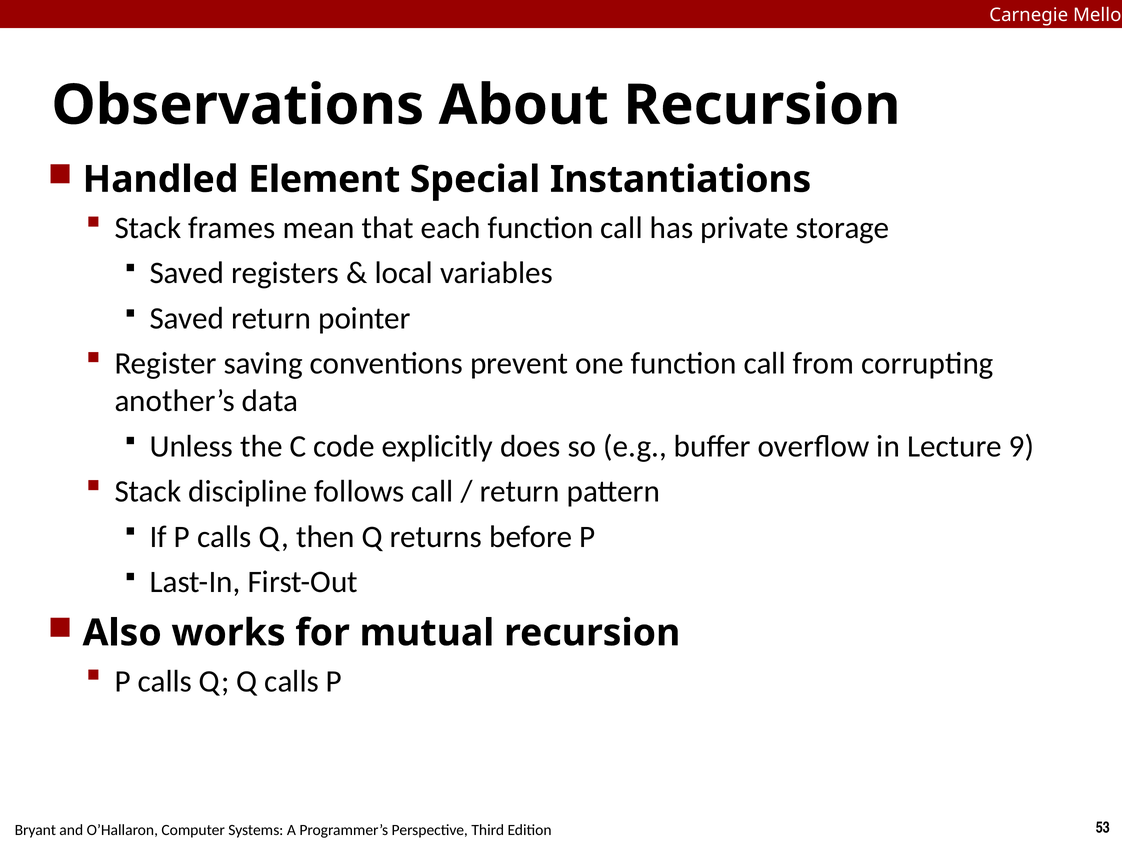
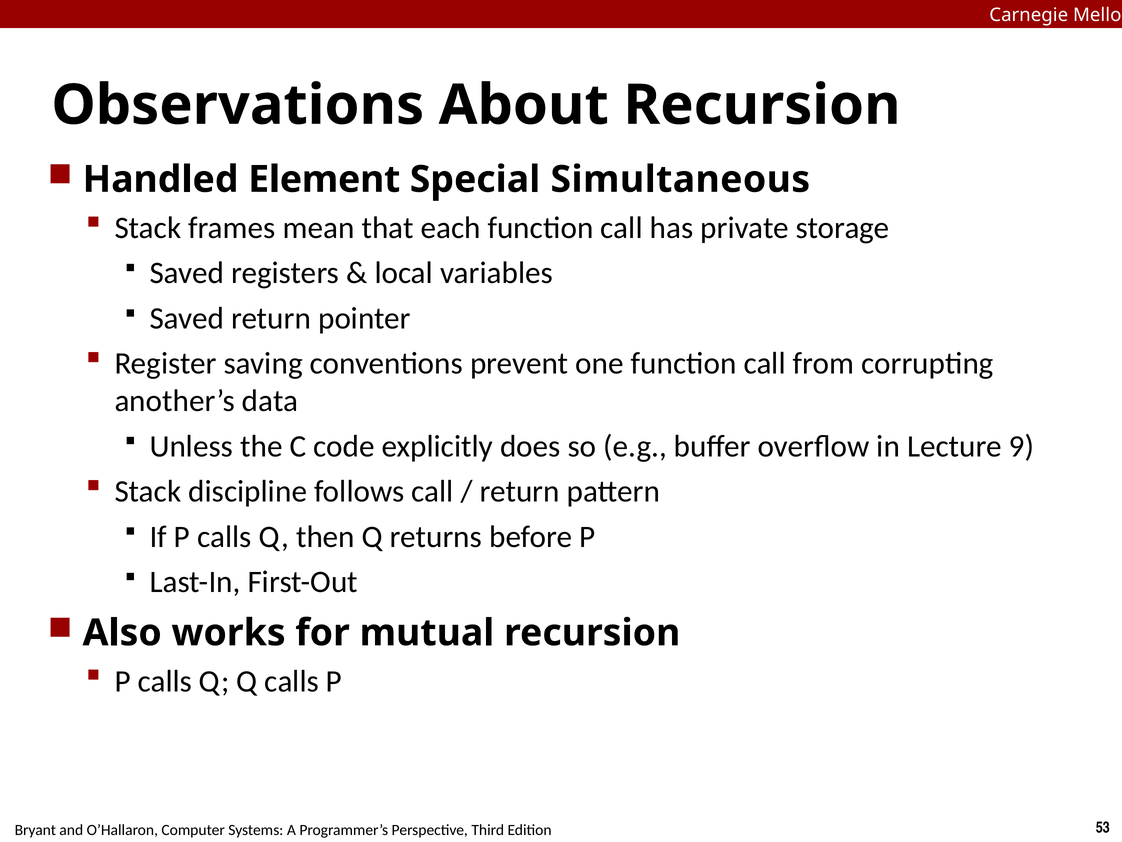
Instantiations: Instantiations -> Simultaneous
